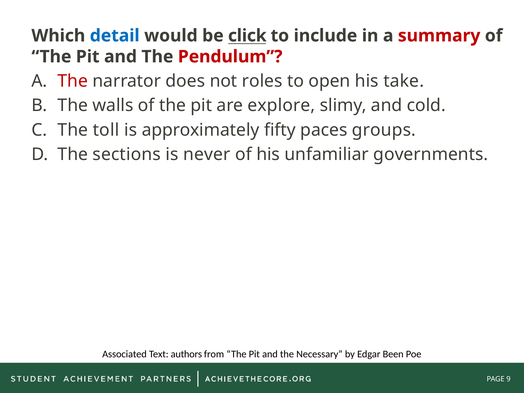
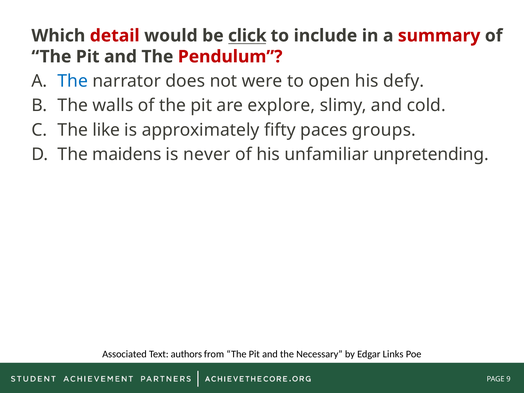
detail colour: blue -> red
The at (73, 81) colour: red -> blue
roles: roles -> were
take: take -> defy
toll: toll -> like
sections: sections -> maidens
governments: governments -> unpretending
Been: Been -> Links
